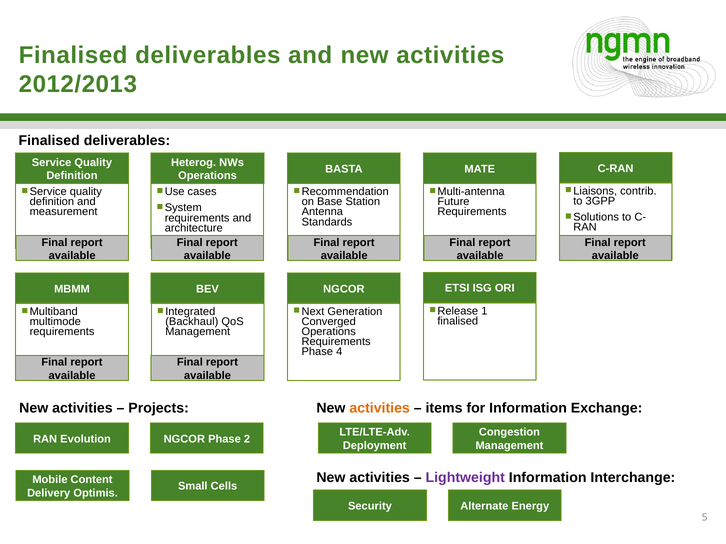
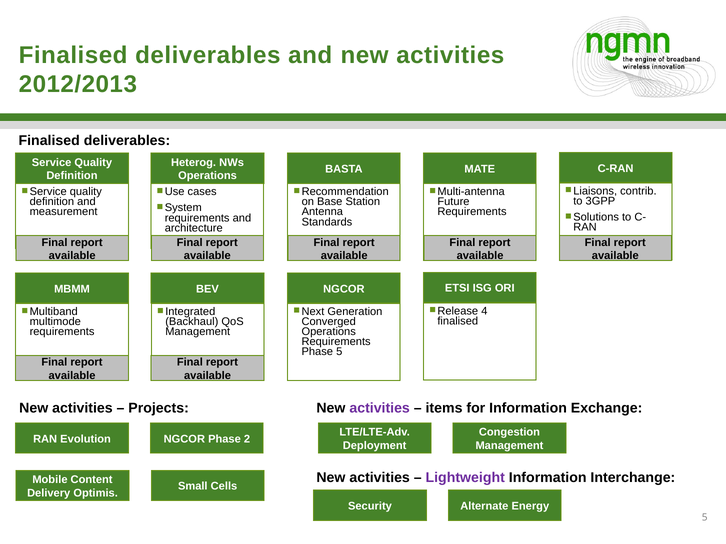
1: 1 -> 4
Phase 4: 4 -> 5
activities at (380, 408) colour: orange -> purple
